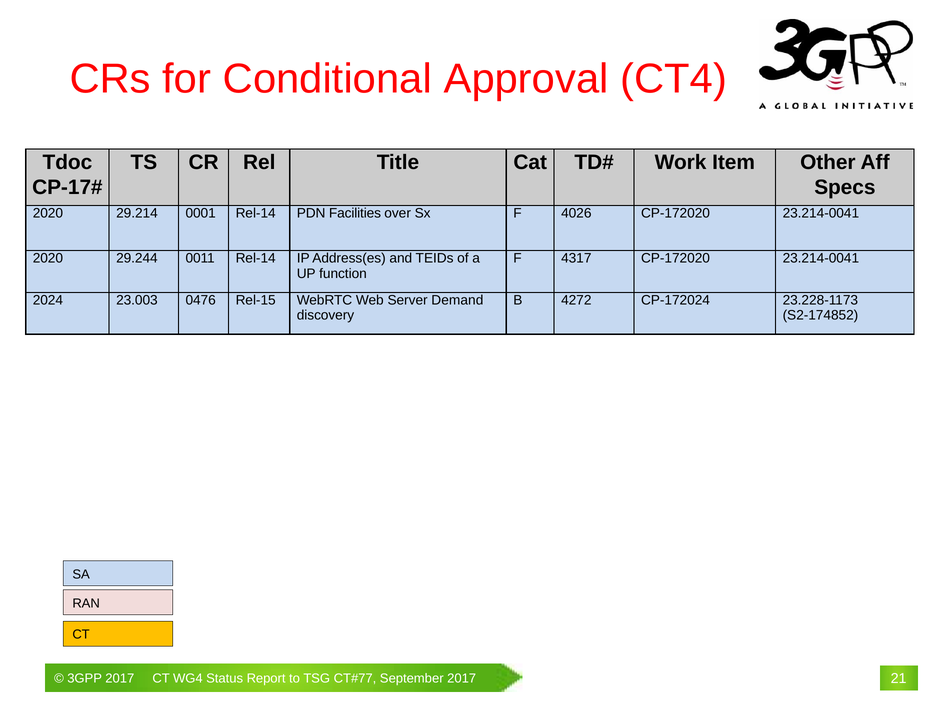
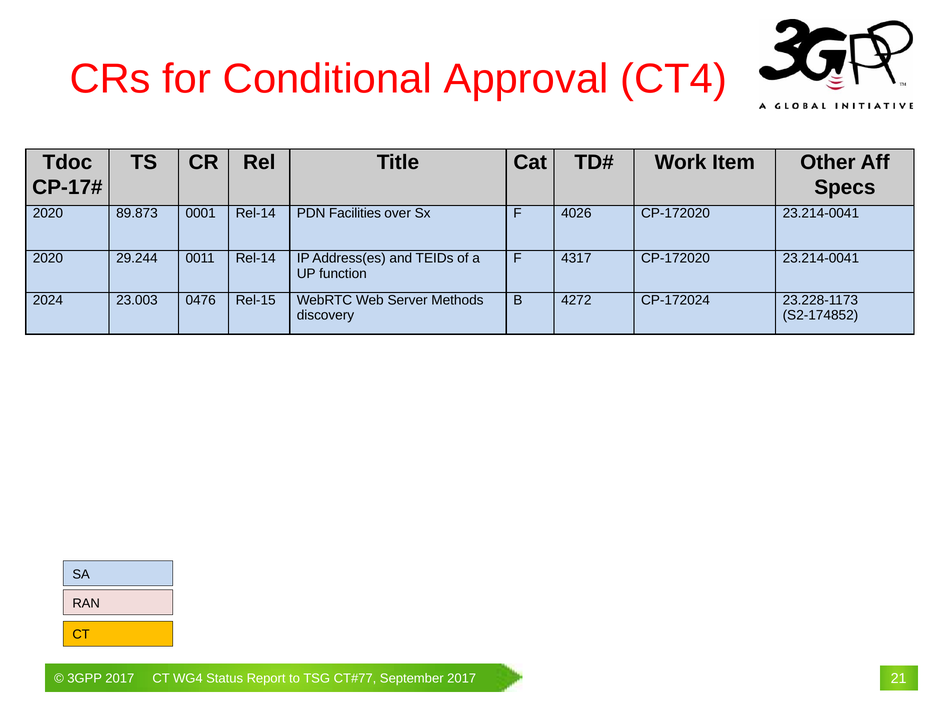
29.214: 29.214 -> 89.873
Demand: Demand -> Methods
